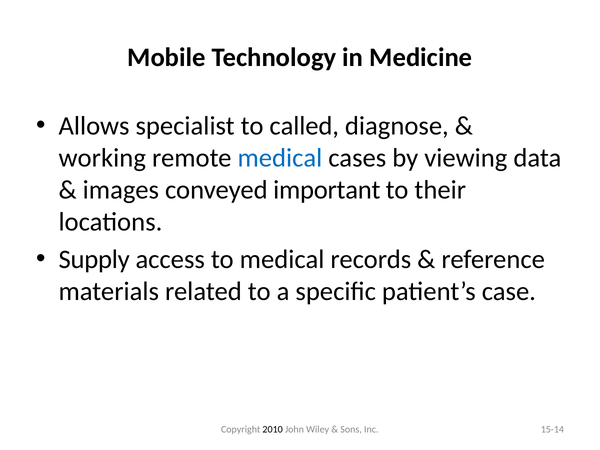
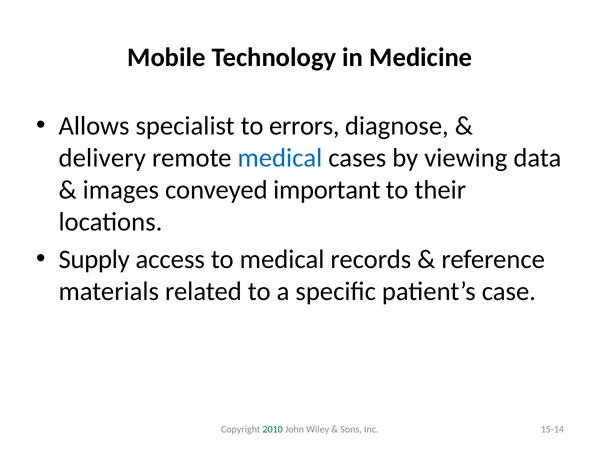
called: called -> errors
working: working -> delivery
2010 colour: black -> green
